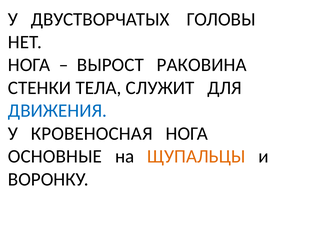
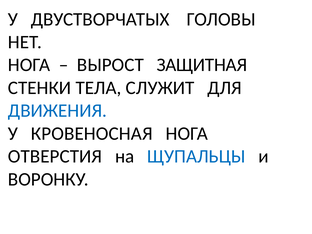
РАКОВИНА: РАКОВИНА -> ЗАЩИТНАЯ
ОСНОВНЫЕ: ОСНОВНЫЕ -> ОТВЕРСТИЯ
ЩУПАЛЬЦЫ colour: orange -> blue
